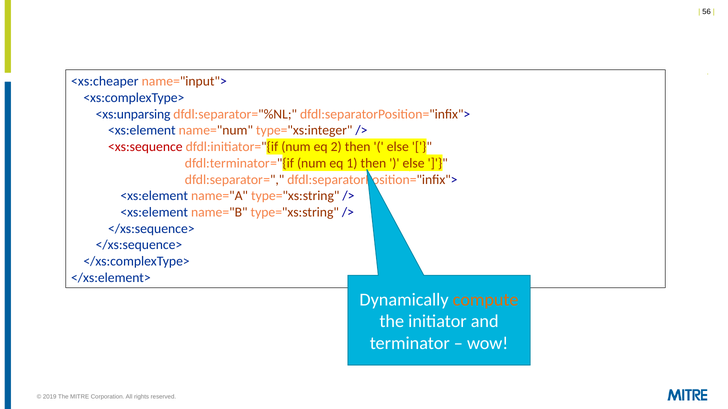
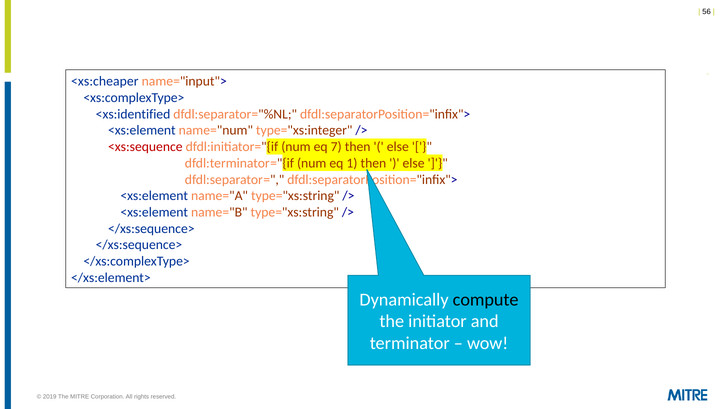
<xs:unparsing: <xs:unparsing -> <xs:identified
2: 2 -> 7
compute colour: orange -> black
